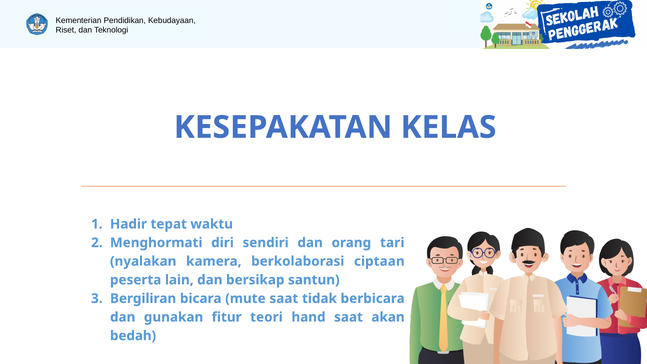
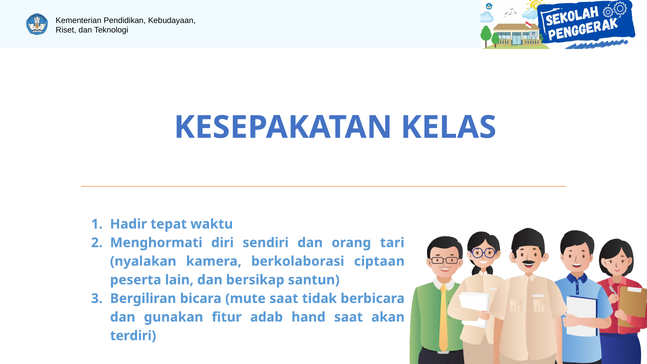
teori: teori -> adab
bedah: bedah -> terdiri
